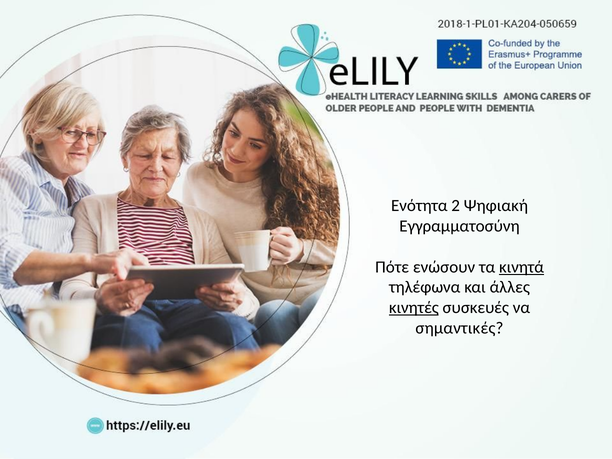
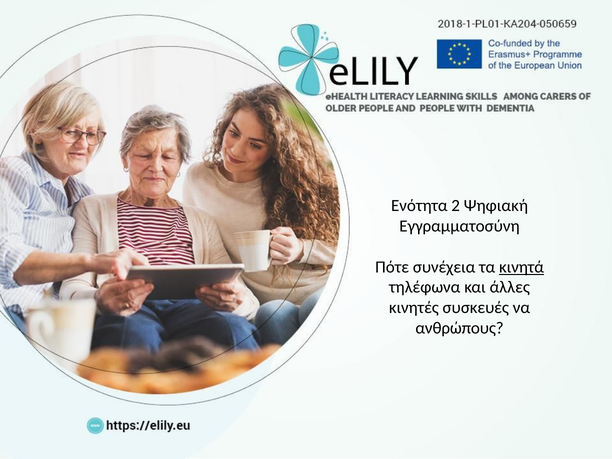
ενώσουν: ενώσουν -> συνέχεια
κινητές underline: present -> none
σημαντικές: σημαντικές -> ανθρώπους
